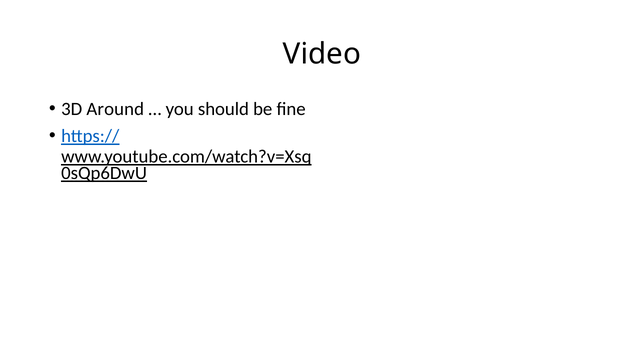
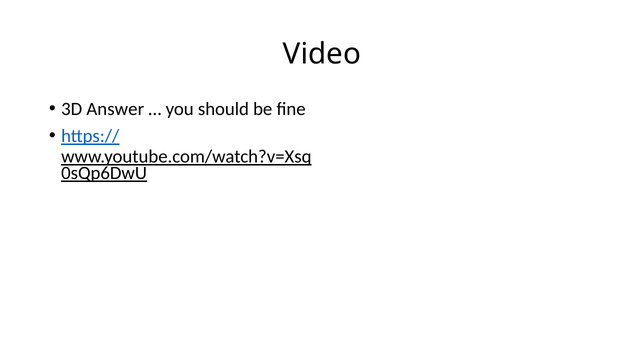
Around: Around -> Answer
